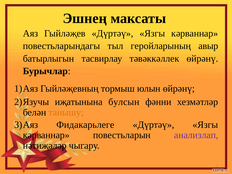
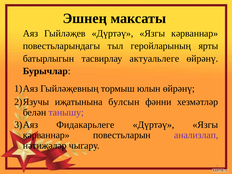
авыр: авыр -> ярты
тәвәккәллек: тәвәккәллек -> актуальлеге
танышу colour: orange -> purple
